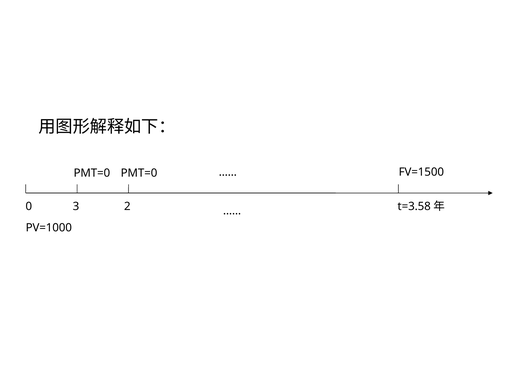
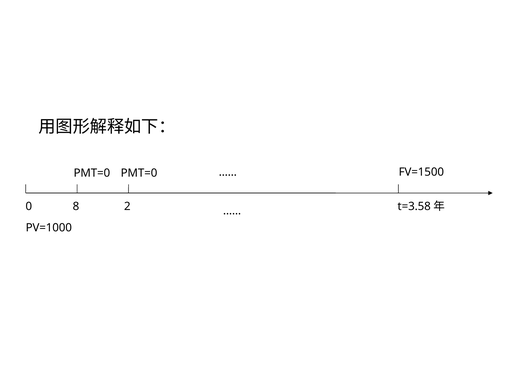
3: 3 -> 8
